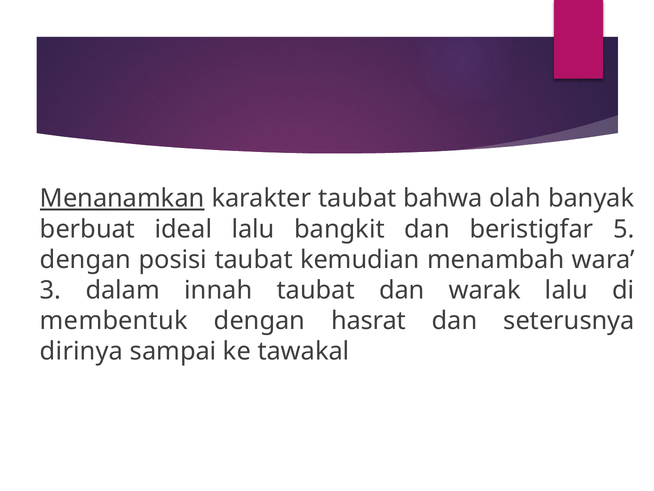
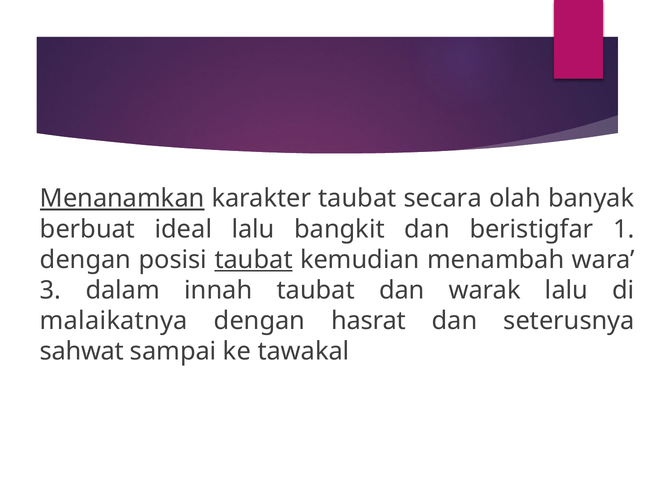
bahwa: bahwa -> secara
5: 5 -> 1
taubat at (254, 259) underline: none -> present
membentuk: membentuk -> malaikatnya
dirinya: dirinya -> sahwat
